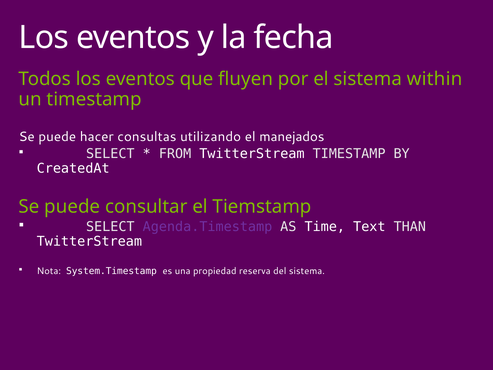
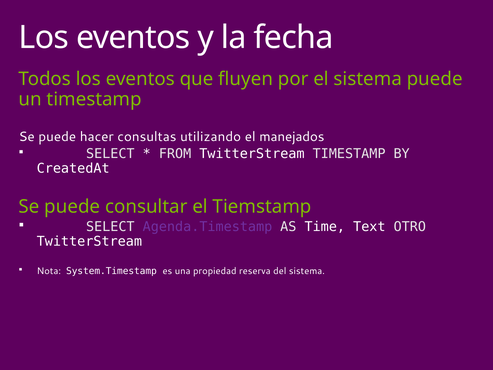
sistema within: within -> puede
THAN: THAN -> OTRO
